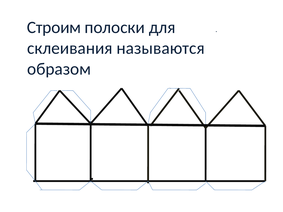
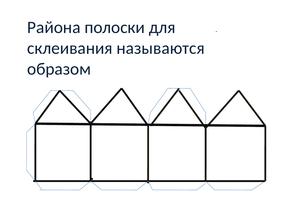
Строим: Строим -> Района
